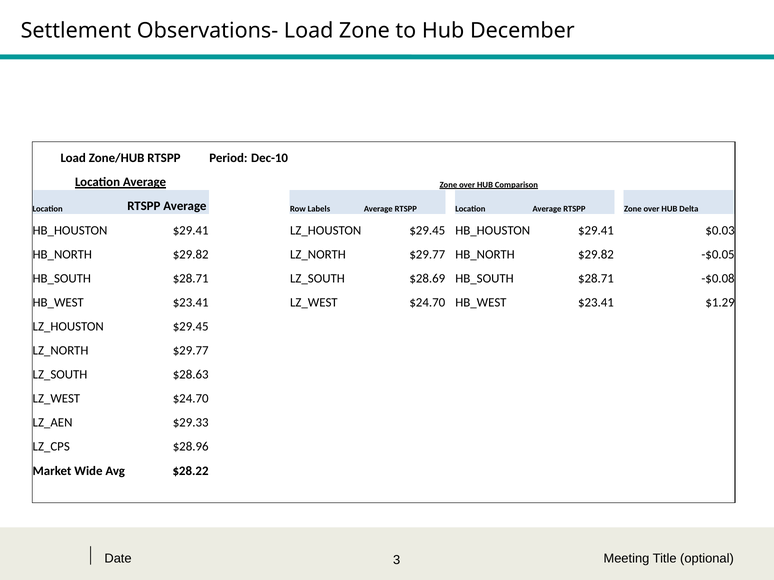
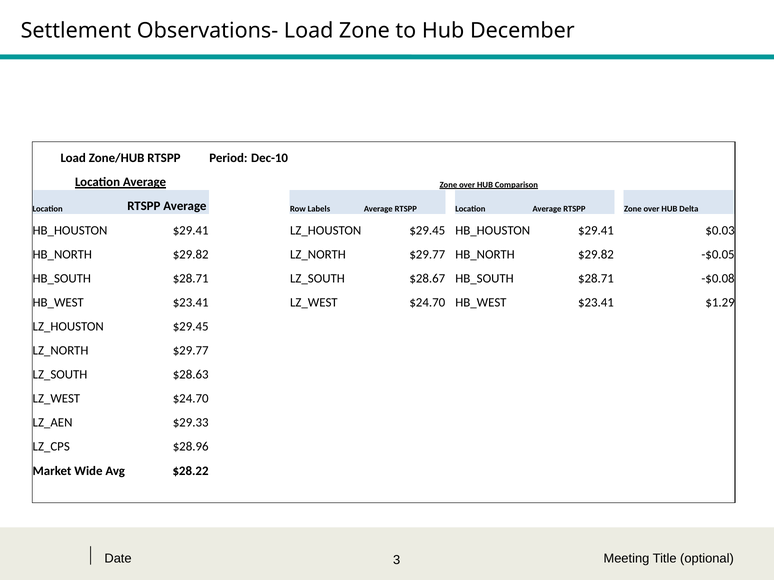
$28.69: $28.69 -> $28.67
